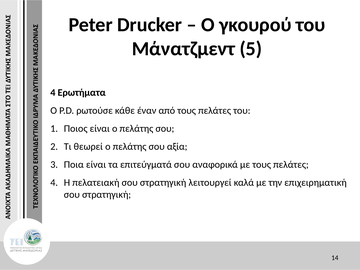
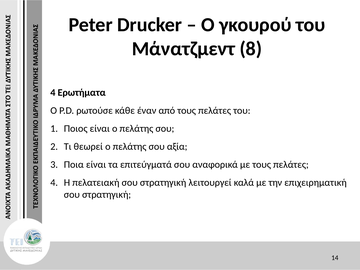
5: 5 -> 8
